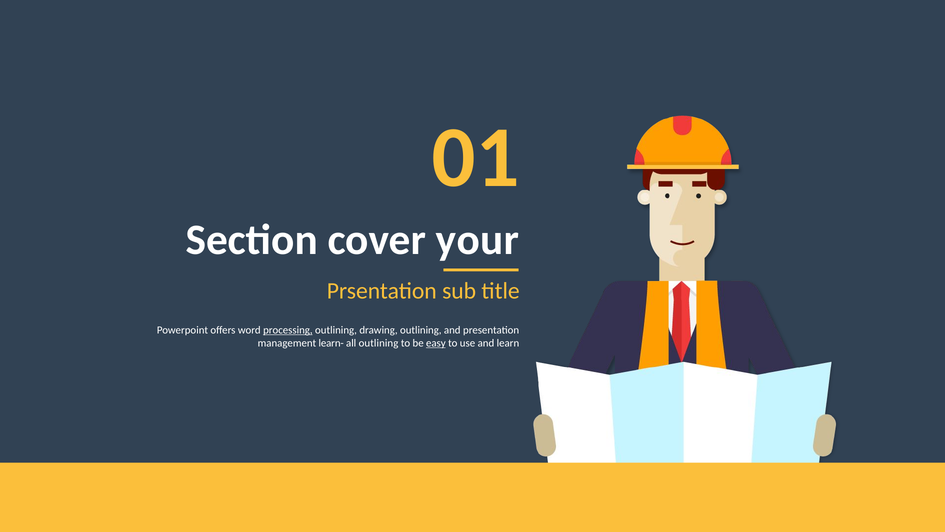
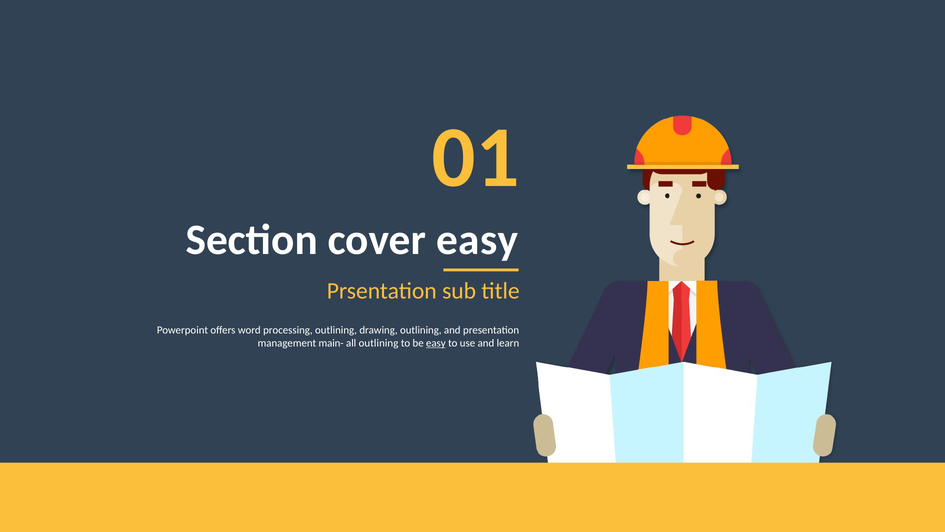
cover your: your -> easy
processing underline: present -> none
learn-: learn- -> main-
